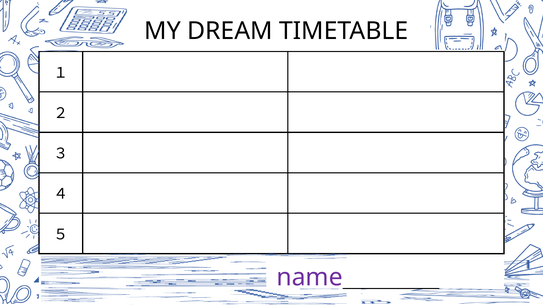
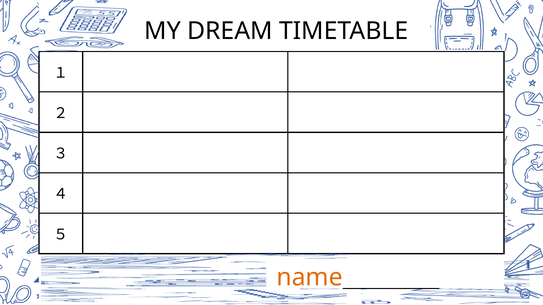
name colour: purple -> orange
